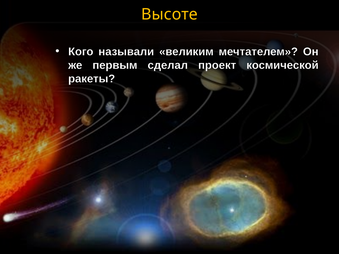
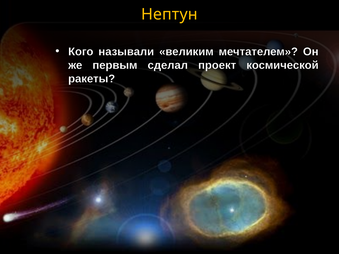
Высоте: Высоте -> Нептун
